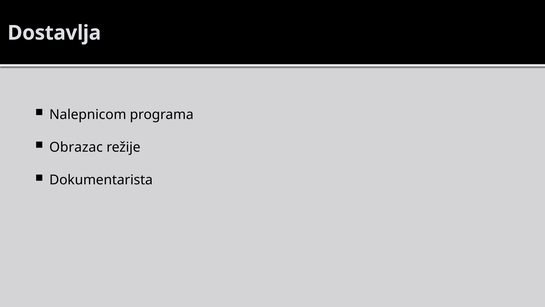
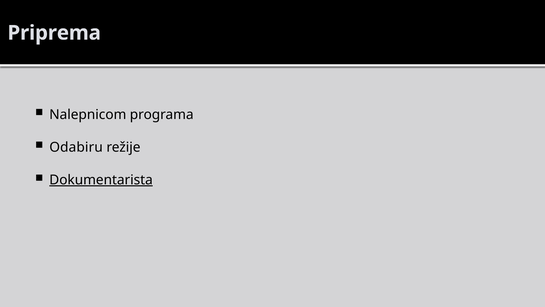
Dostavlja: Dostavlja -> Priprema
Obrazac: Obrazac -> Odabiru
Dokumentarista underline: none -> present
